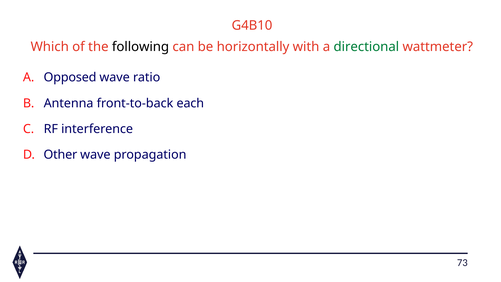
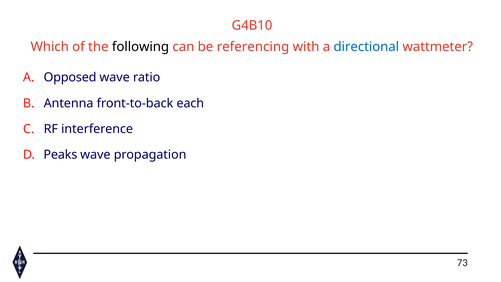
horizontally: horizontally -> referencing
directional colour: green -> blue
Other: Other -> Peaks
